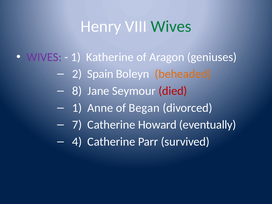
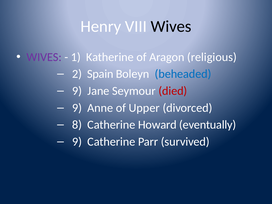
Wives at (171, 26) colour: green -> black
geniuses: geniuses -> religious
beheaded colour: orange -> blue
8 at (77, 91): 8 -> 9
1 at (77, 108): 1 -> 9
Began: Began -> Upper
7: 7 -> 8
4 at (77, 142): 4 -> 9
